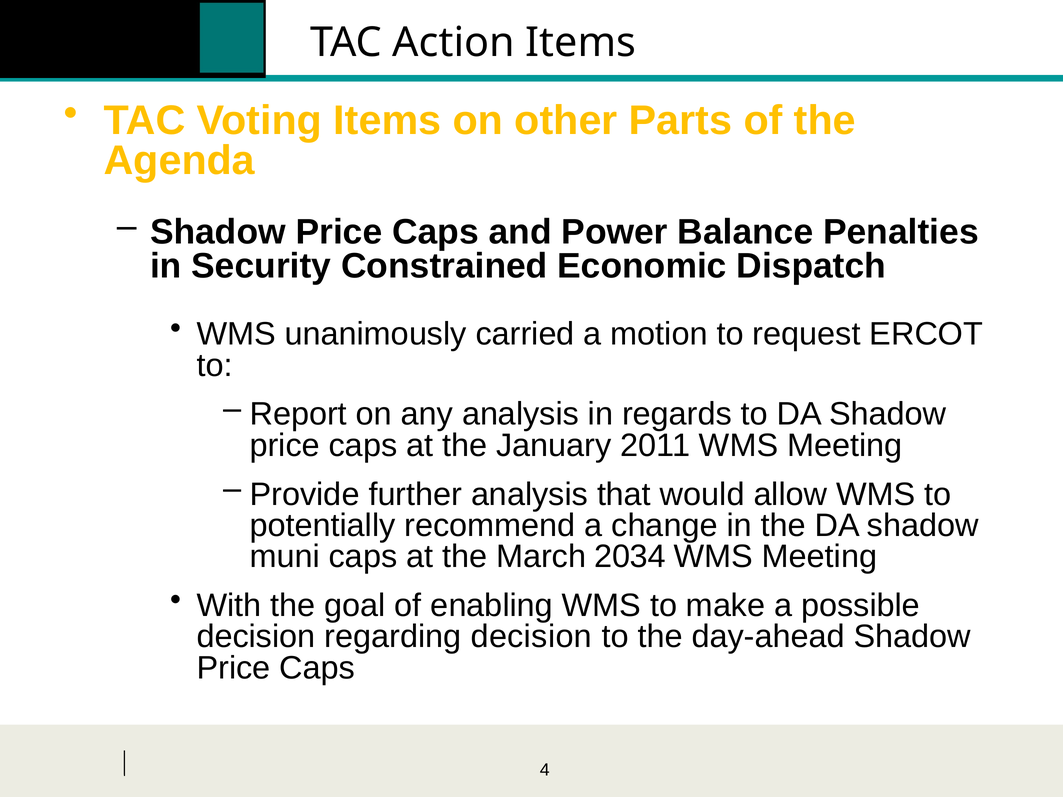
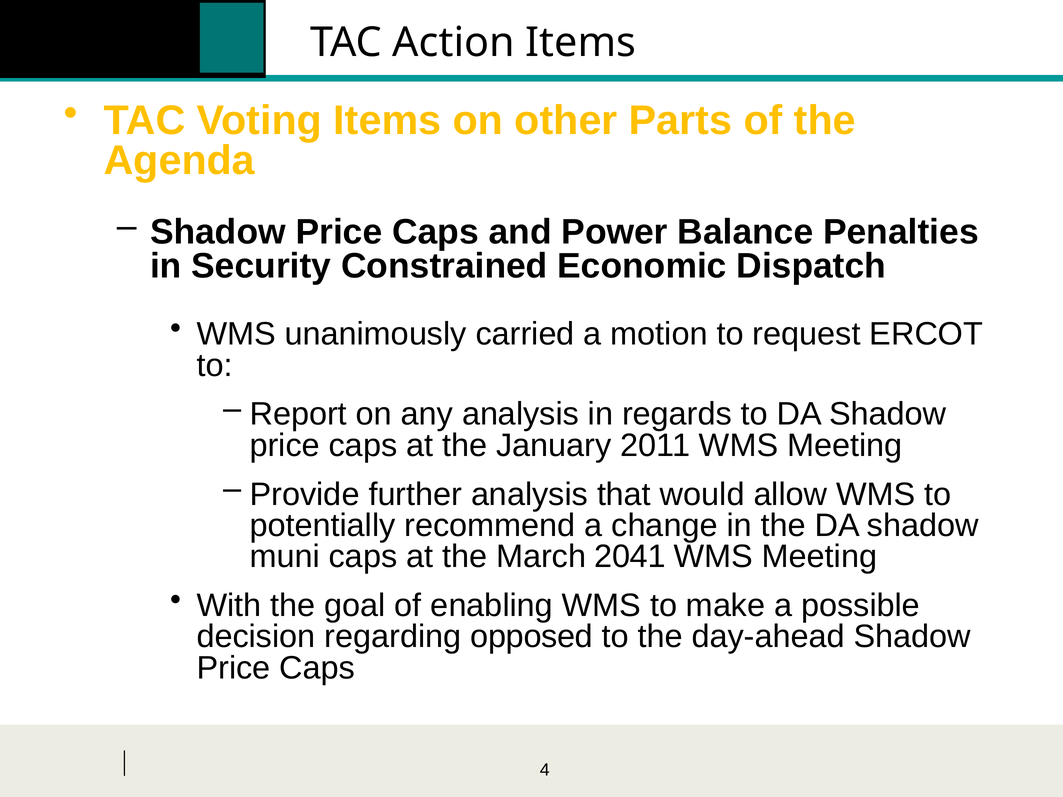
2034: 2034 -> 2041
regarding decision: decision -> opposed
